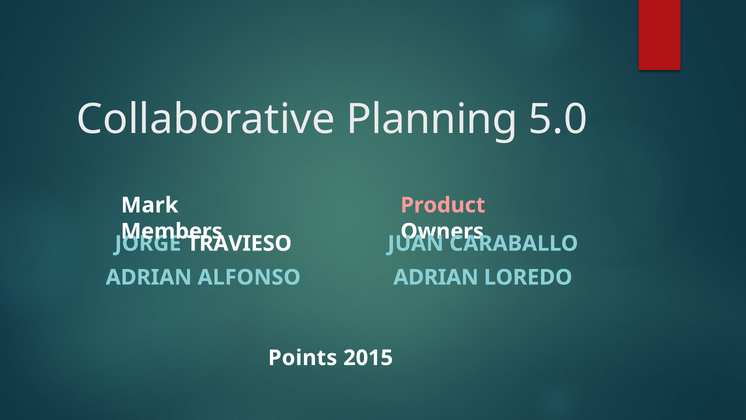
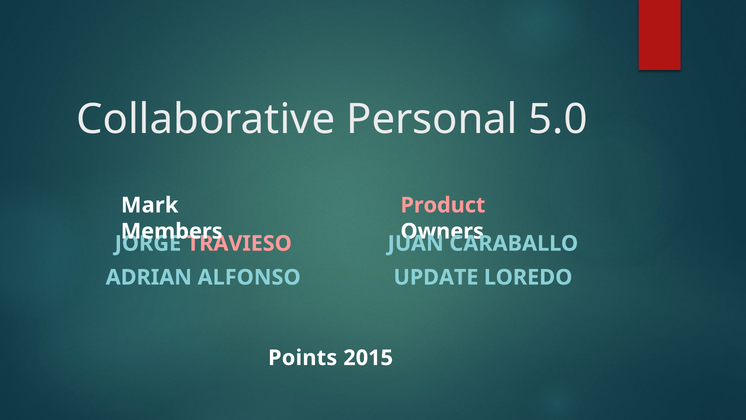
Planning: Planning -> Personal
TRAVIESO colour: white -> pink
ADRIAN at (436, 277): ADRIAN -> UPDATE
